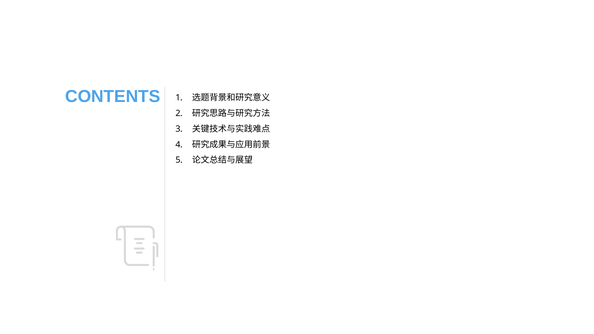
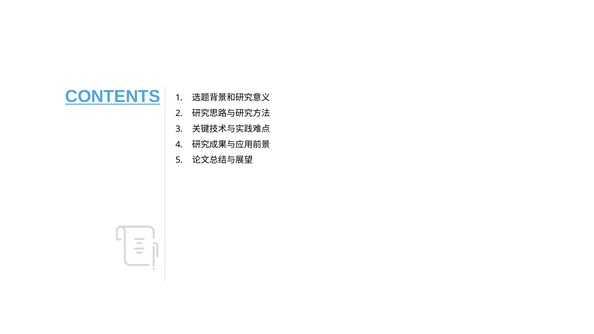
CONTENTS underline: none -> present
